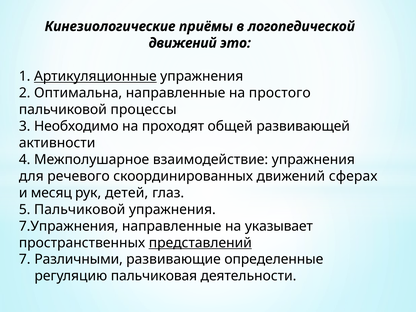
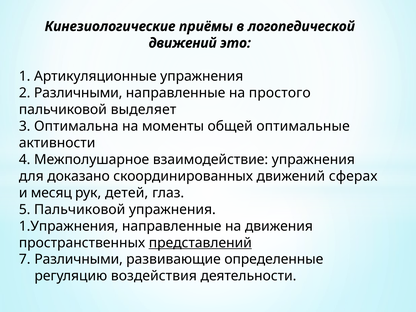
Артикуляционные underline: present -> none
2 Оптимальна: Оптимальна -> Различными
процессы: процессы -> выделяет
Необходимо: Необходимо -> Оптимальна
проходят: проходят -> моменты
развивающей: развивающей -> оптимальные
речевого: речевого -> доказано
7.Упражнения: 7.Упражнения -> 1.Упражнения
указывает: указывает -> движения
пальчиковая: пальчиковая -> воздействия
